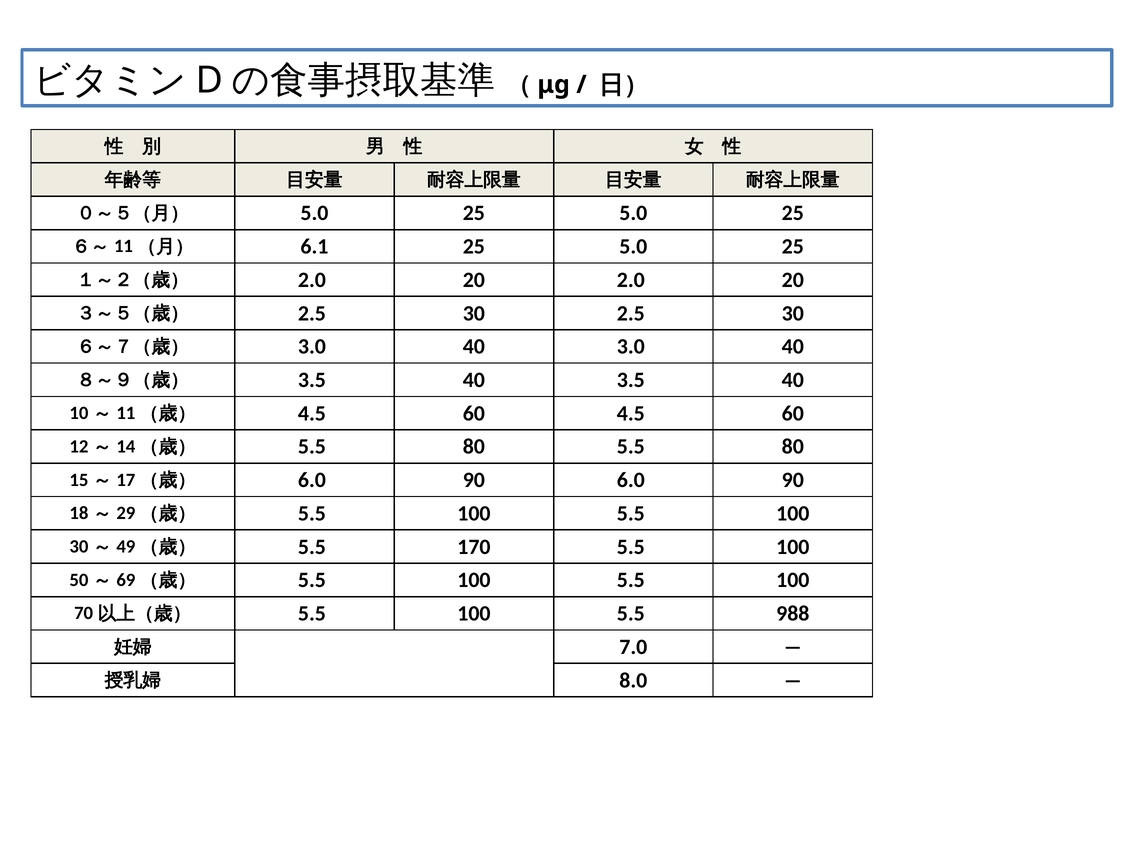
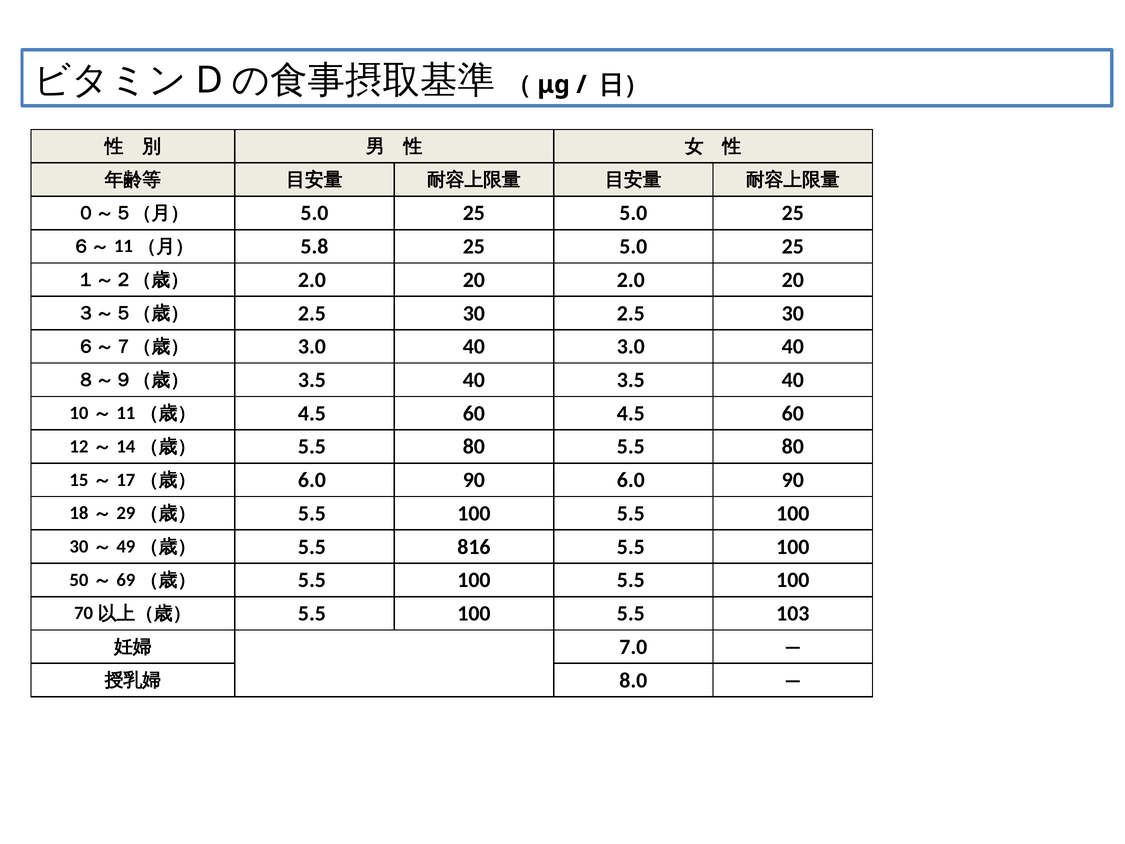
6.1: 6.1 -> 5.8
170: 170 -> 816
988: 988 -> 103
